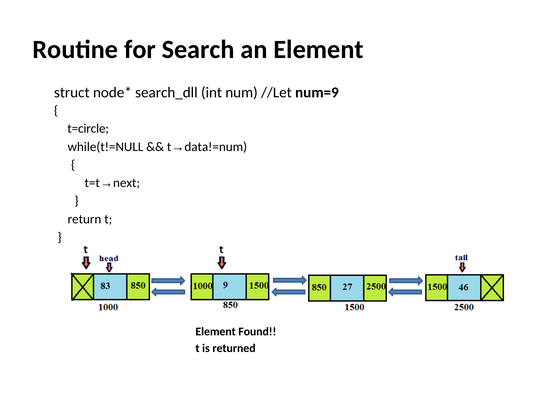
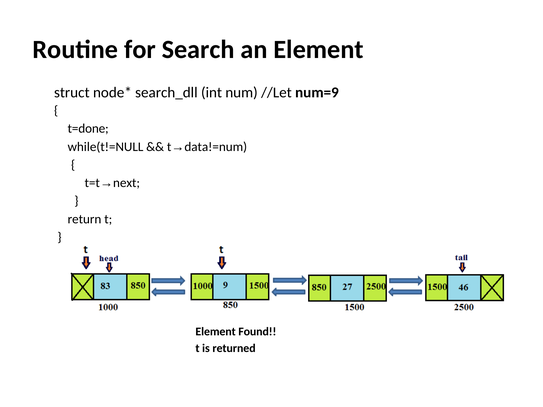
t=circle: t=circle -> t=done
